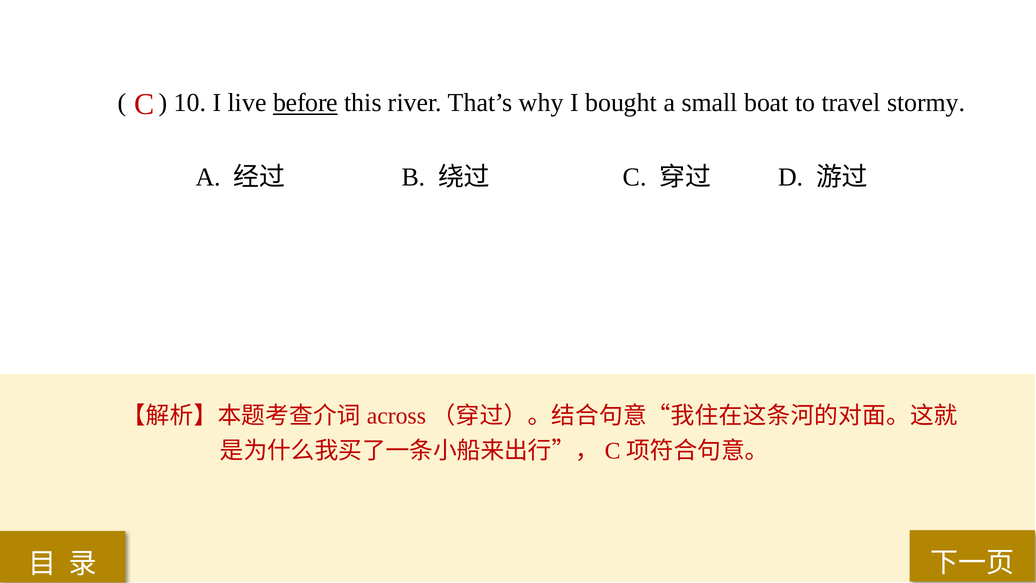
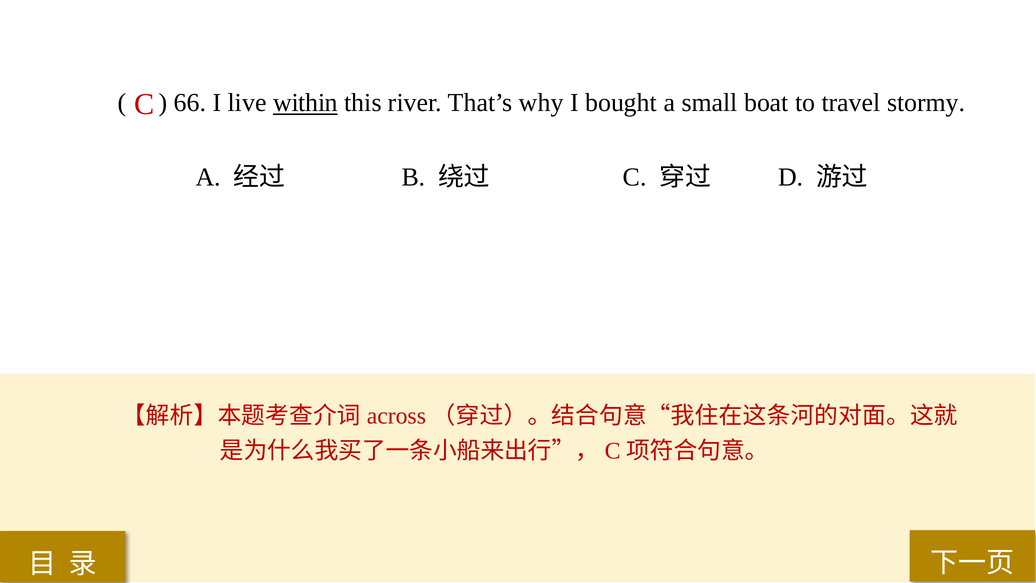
10: 10 -> 66
before: before -> within
